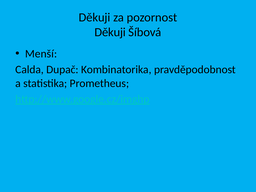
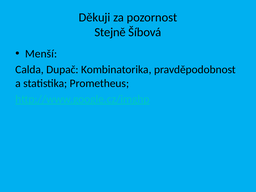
Děkuji at (110, 32): Děkuji -> Stejně
